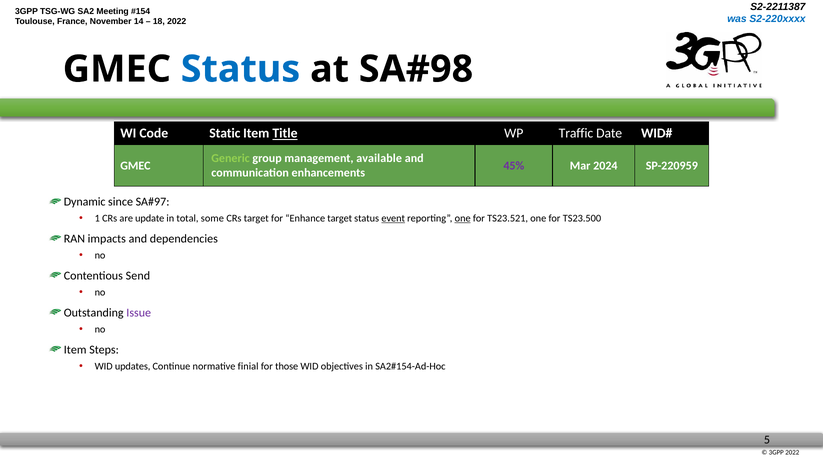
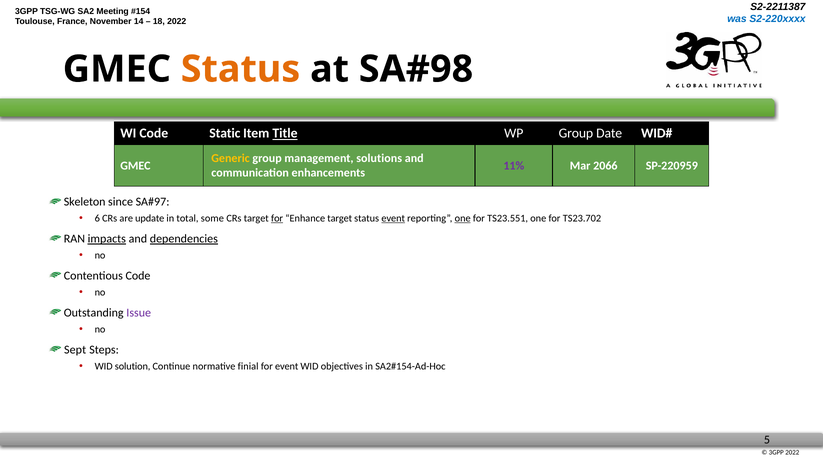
Status at (240, 69) colour: blue -> orange
WP Traffic: Traffic -> Group
Generic colour: light green -> yellow
available: available -> solutions
45%: 45% -> 11%
2024: 2024 -> 2066
Dynamic: Dynamic -> Skeleton
1: 1 -> 6
for at (277, 218) underline: none -> present
TS23.521: TS23.521 -> TS23.551
TS23.500: TS23.500 -> TS23.702
impacts underline: none -> present
dependencies underline: none -> present
Contentious Send: Send -> Code
Item at (75, 350): Item -> Sept
updates: updates -> solution
for those: those -> event
